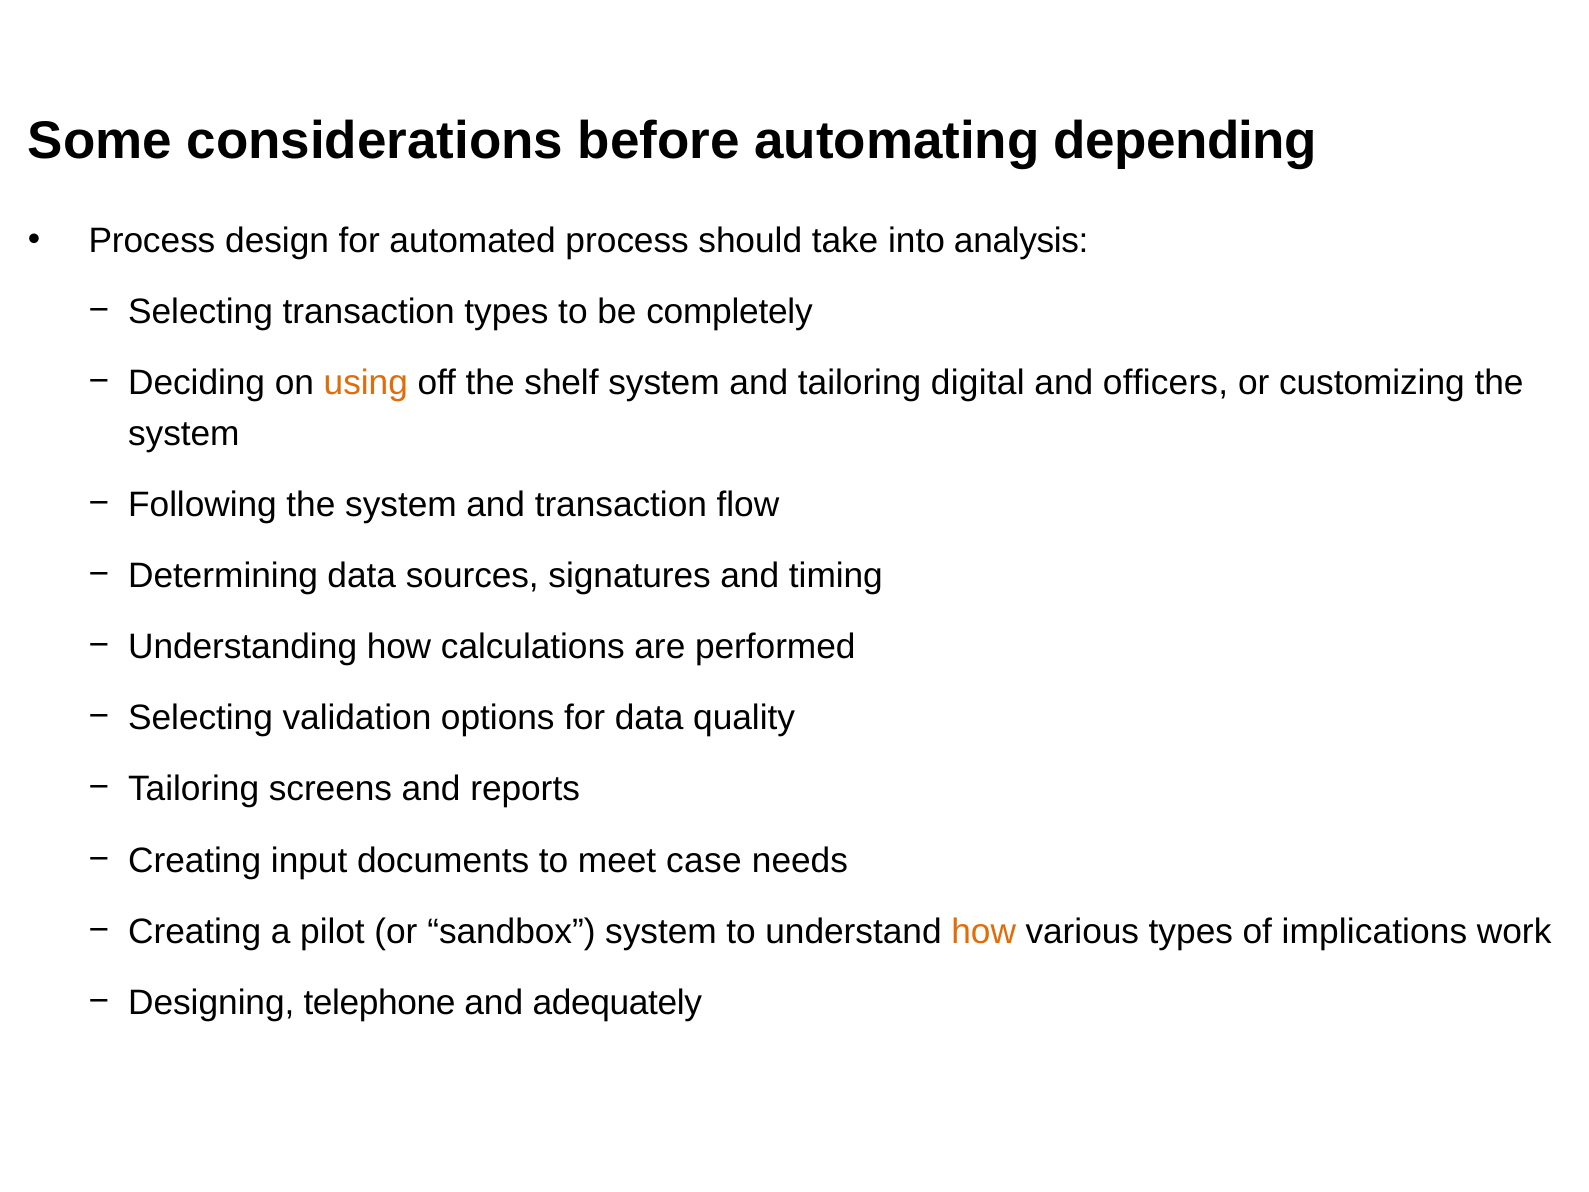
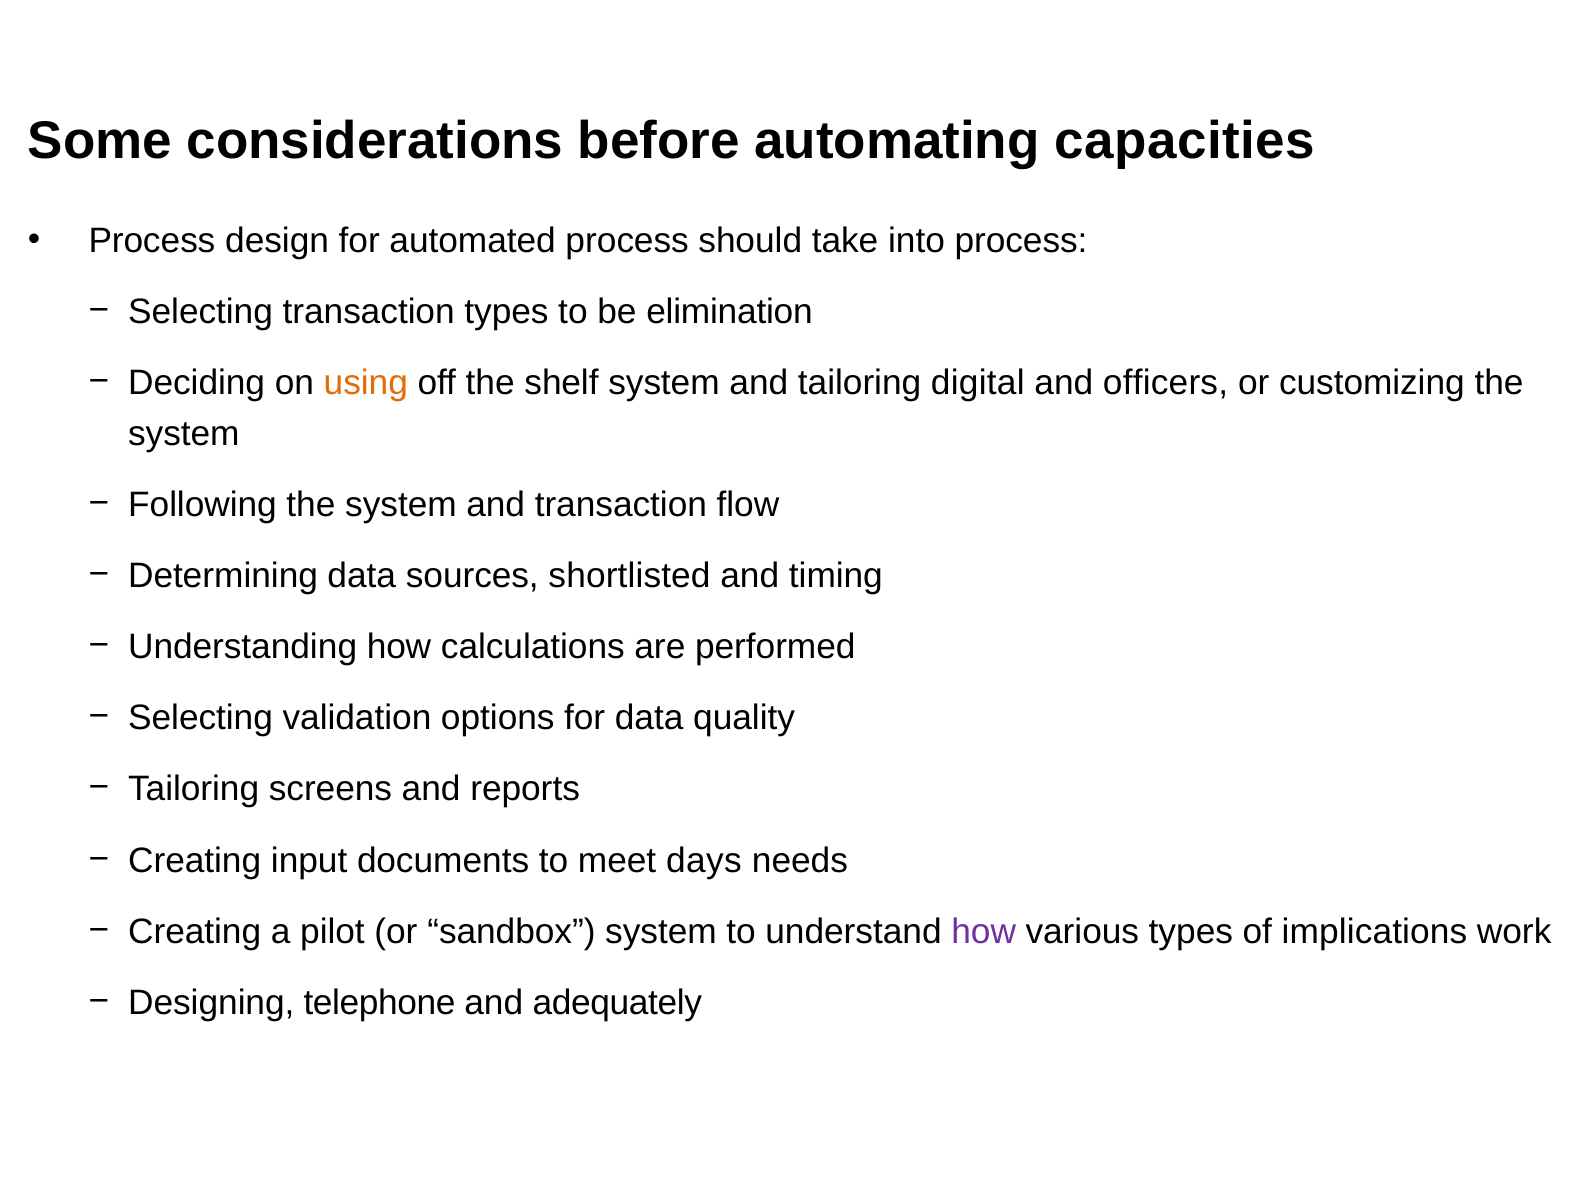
depending: depending -> capacities
into analysis: analysis -> process
completely: completely -> elimination
signatures: signatures -> shortlisted
case: case -> days
how at (984, 931) colour: orange -> purple
